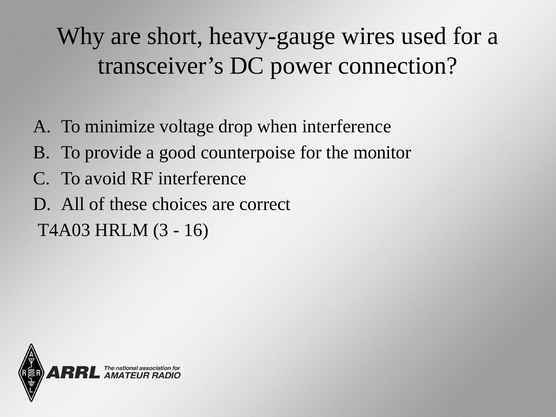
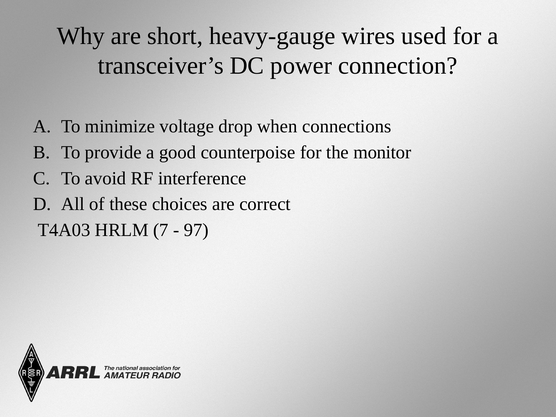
when interference: interference -> connections
3: 3 -> 7
16: 16 -> 97
